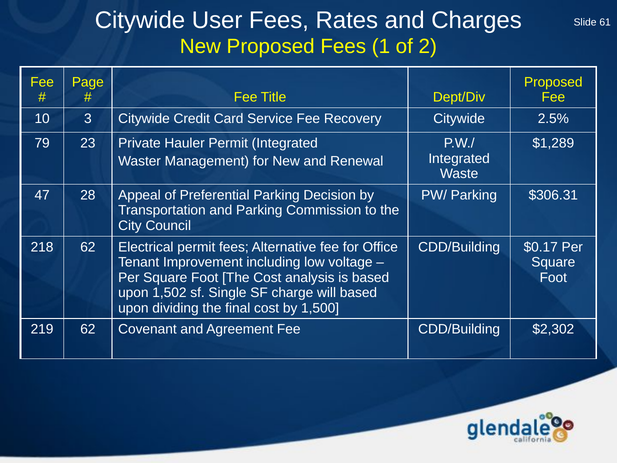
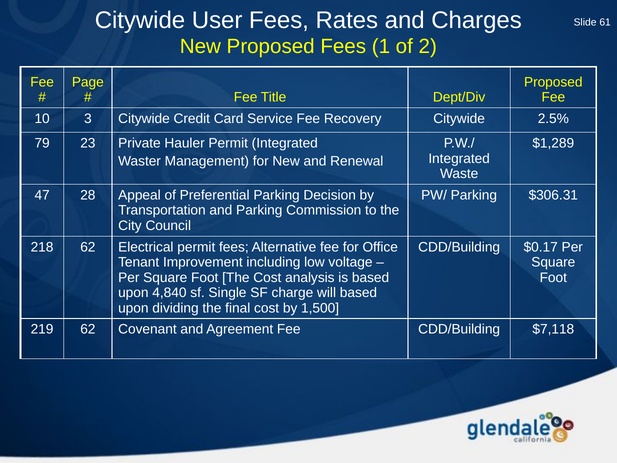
1,502: 1,502 -> 4,840
$2,302: $2,302 -> $7,118
